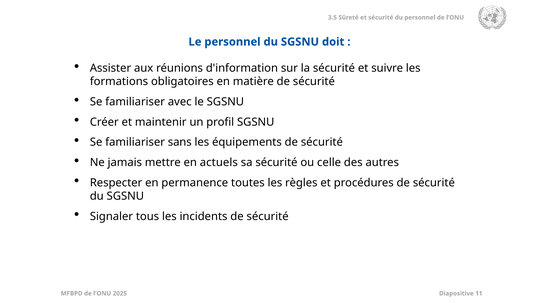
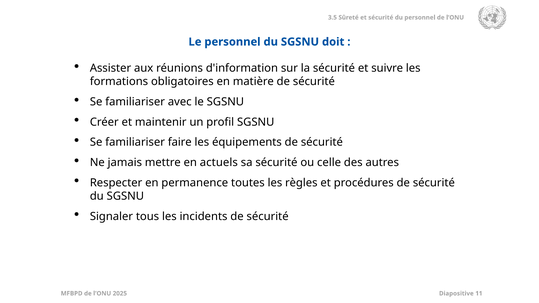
sans: sans -> faire
